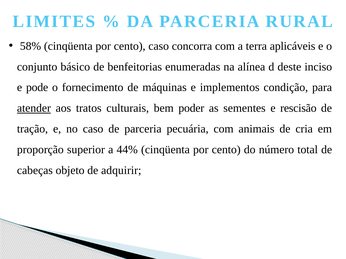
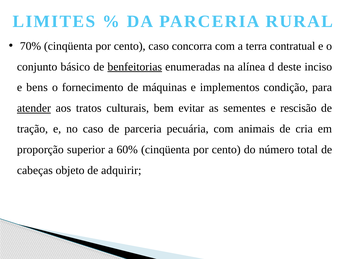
58%: 58% -> 70%
aplicáveis: aplicáveis -> contratual
benfeitorias underline: none -> present
pode: pode -> bens
poder: poder -> evitar
44%: 44% -> 60%
